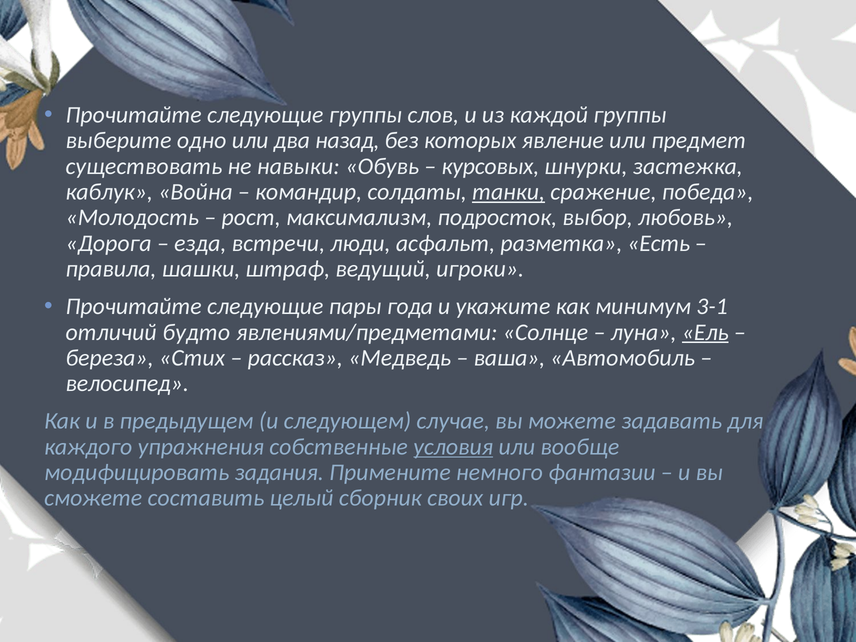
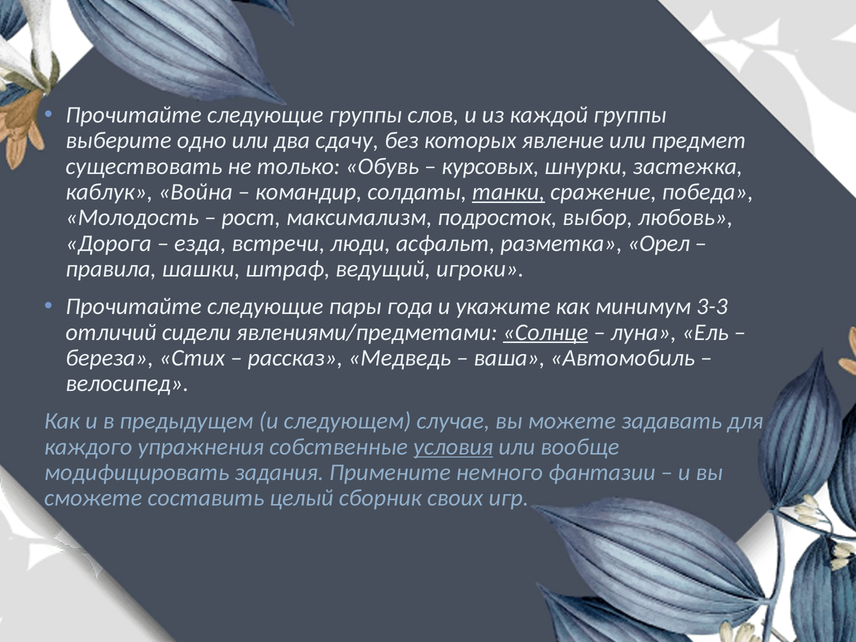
назад: назад -> сдачу
навыки: навыки -> только
Есть: Есть -> Орел
3-1: 3-1 -> 3-3
будто: будто -> сидели
Солнце underline: none -> present
Ель underline: present -> none
